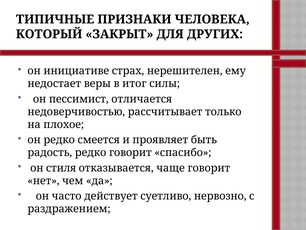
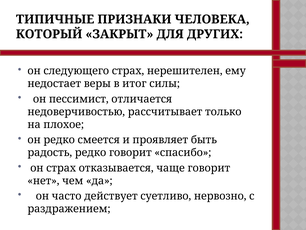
инициативе: инициативе -> следующего
он стиля: стиля -> страх
